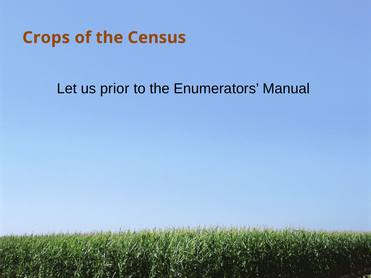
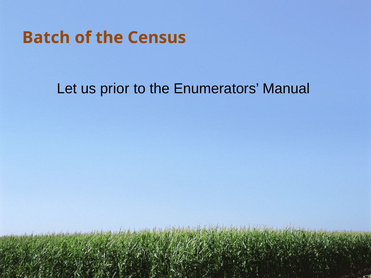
Crops: Crops -> Batch
